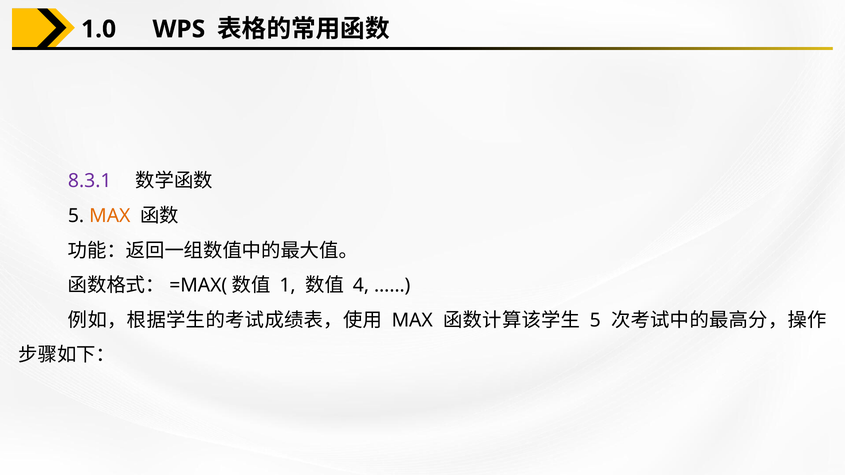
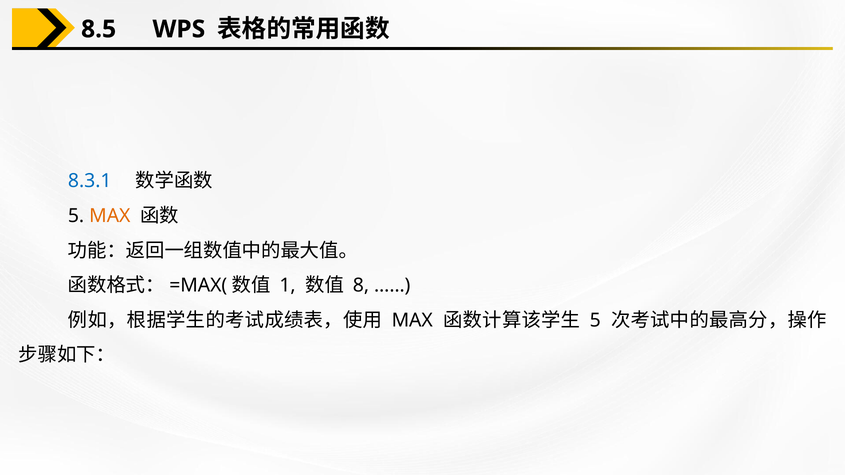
1.0: 1.0 -> 8.5
8.3.1 colour: purple -> blue
4: 4 -> 8
